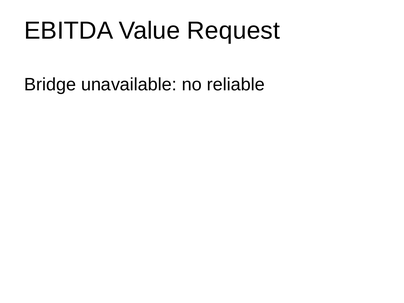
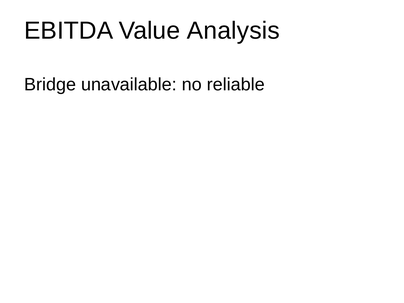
Request: Request -> Analysis
